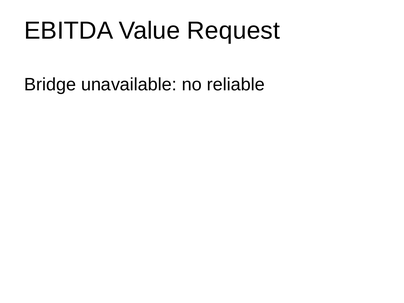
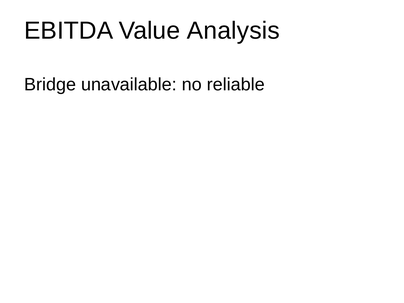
Request: Request -> Analysis
